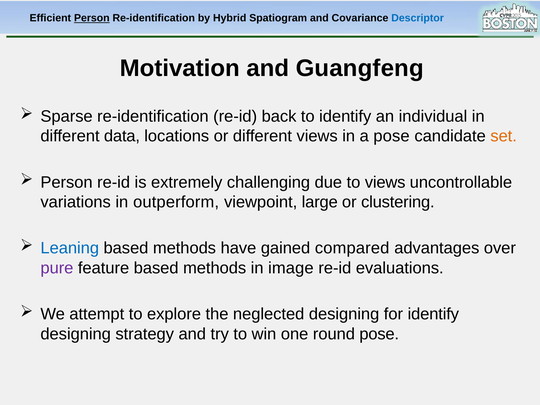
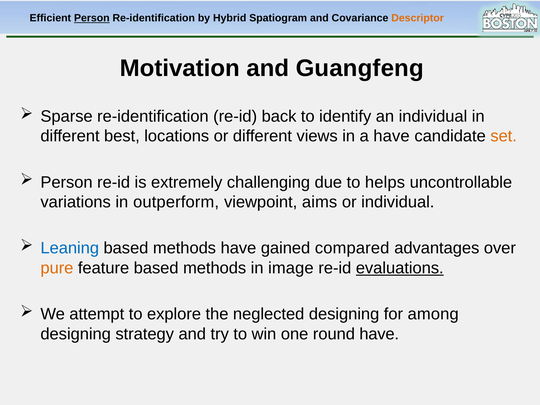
Descriptor colour: blue -> orange
data: data -> best
a pose: pose -> have
to views: views -> helps
large: large -> aims
or clustering: clustering -> individual
pure colour: purple -> orange
evaluations underline: none -> present
for identify: identify -> among
round pose: pose -> have
